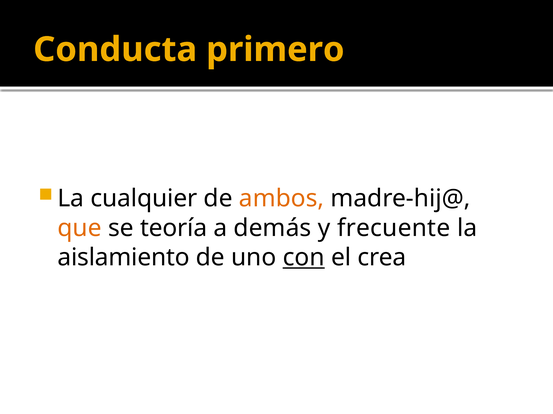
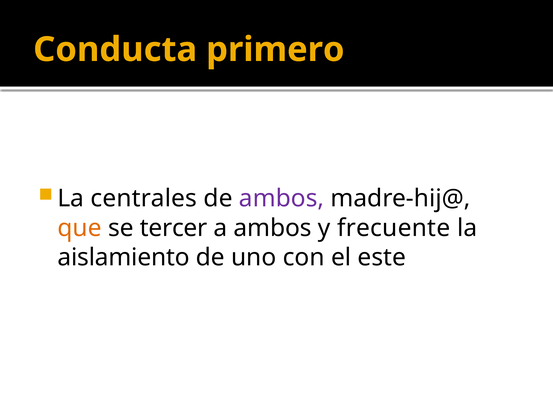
cualquier: cualquier -> centrales
ambos at (282, 199) colour: orange -> purple
teoría: teoría -> tercer
a demás: demás -> ambos
con underline: present -> none
crea: crea -> este
